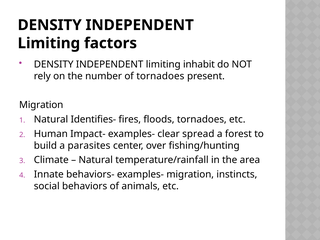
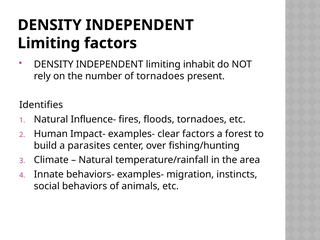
Migration at (41, 105): Migration -> Identifies
Identifies-: Identifies- -> Influence-
clear spread: spread -> factors
